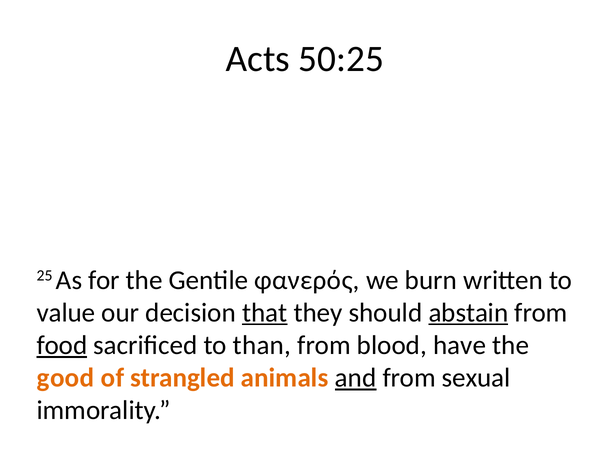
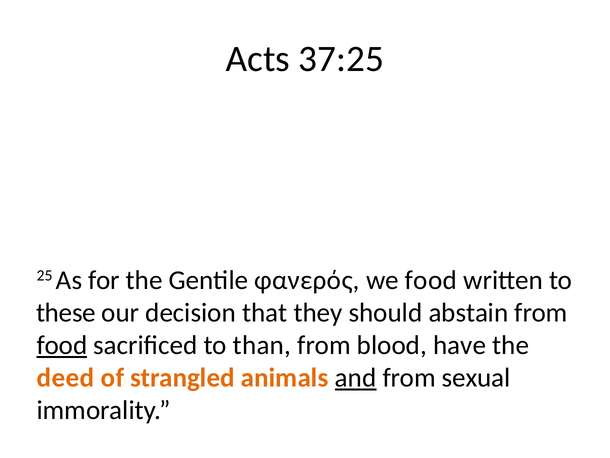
50:25: 50:25 -> 37:25
we burn: burn -> food
value: value -> these
that underline: present -> none
abstain underline: present -> none
good: good -> deed
